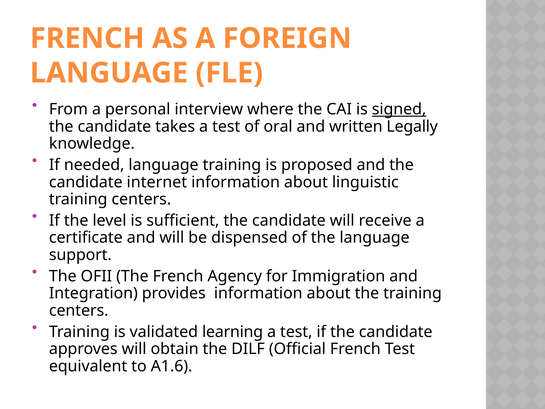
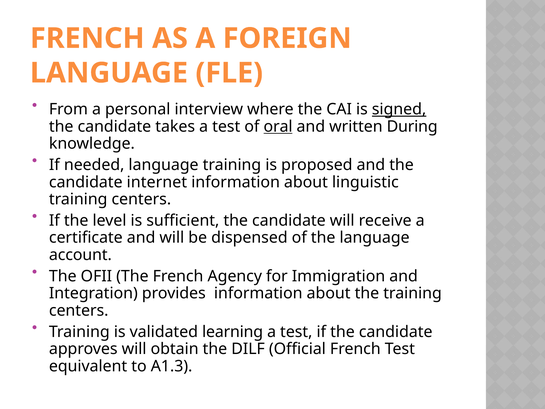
oral underline: none -> present
Legally: Legally -> During
support: support -> account
A1.6: A1.6 -> A1.3
